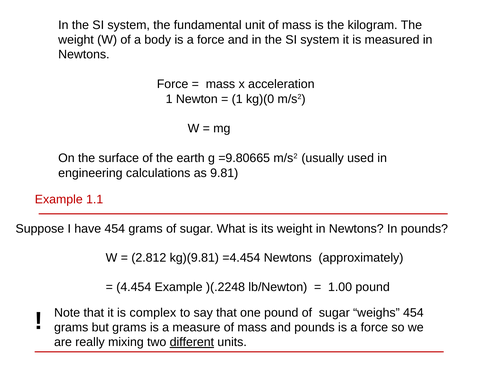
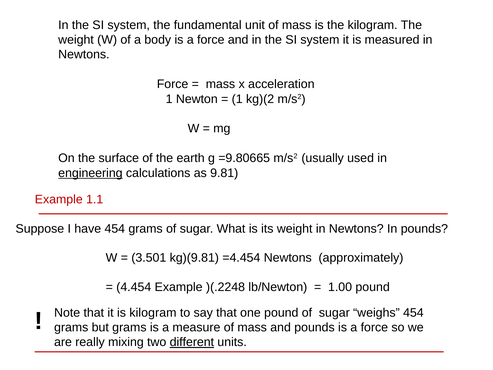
kg)(0: kg)(0 -> kg)(2
engineering underline: none -> present
2.812: 2.812 -> 3.501
is complex: complex -> kilogram
